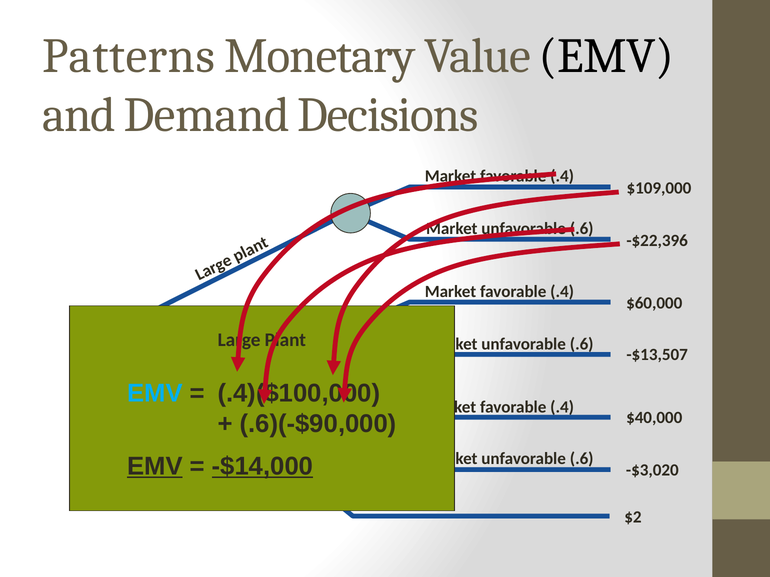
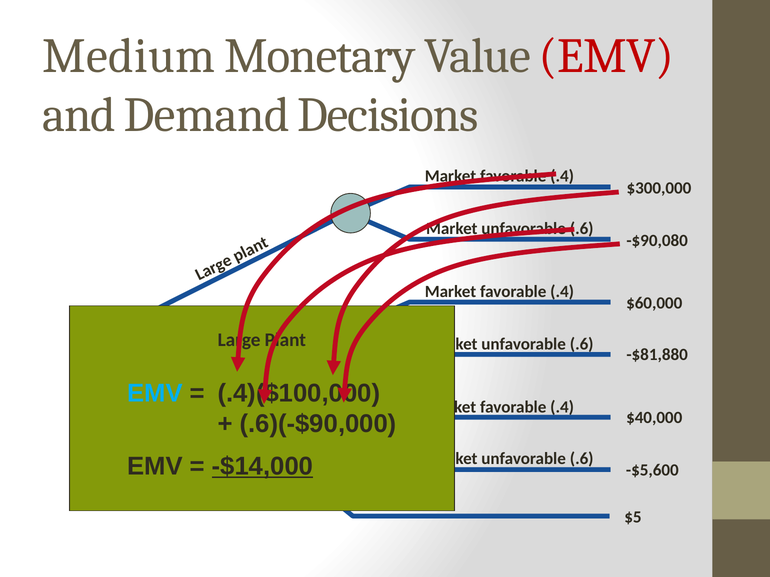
Patterns at (129, 56): Patterns -> Medium
EMV at (606, 56) colour: black -> red
$109,000: $109,000 -> $300,000
-$22,396: -$22,396 -> -$90,080
-$13,507: -$13,507 -> -$81,880
EMV at (155, 467) underline: present -> none
-$3,020: -$3,020 -> -$5,600
$2: $2 -> $5
